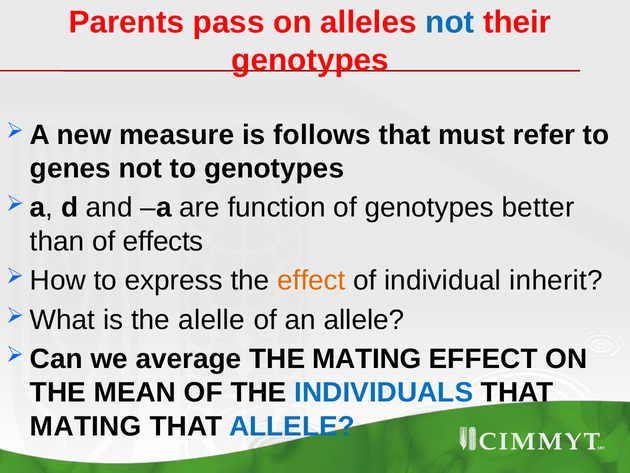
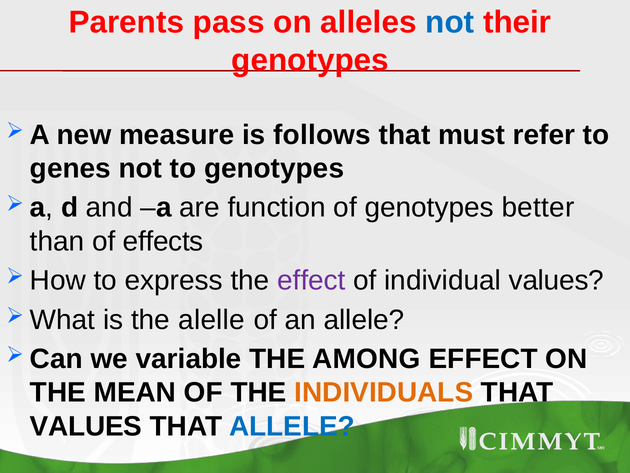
effect at (311, 280) colour: orange -> purple
individual inherit: inherit -> values
average: average -> variable
THE MATING: MATING -> AMONG
INDIVIDUALS colour: blue -> orange
MATING at (86, 426): MATING -> VALUES
